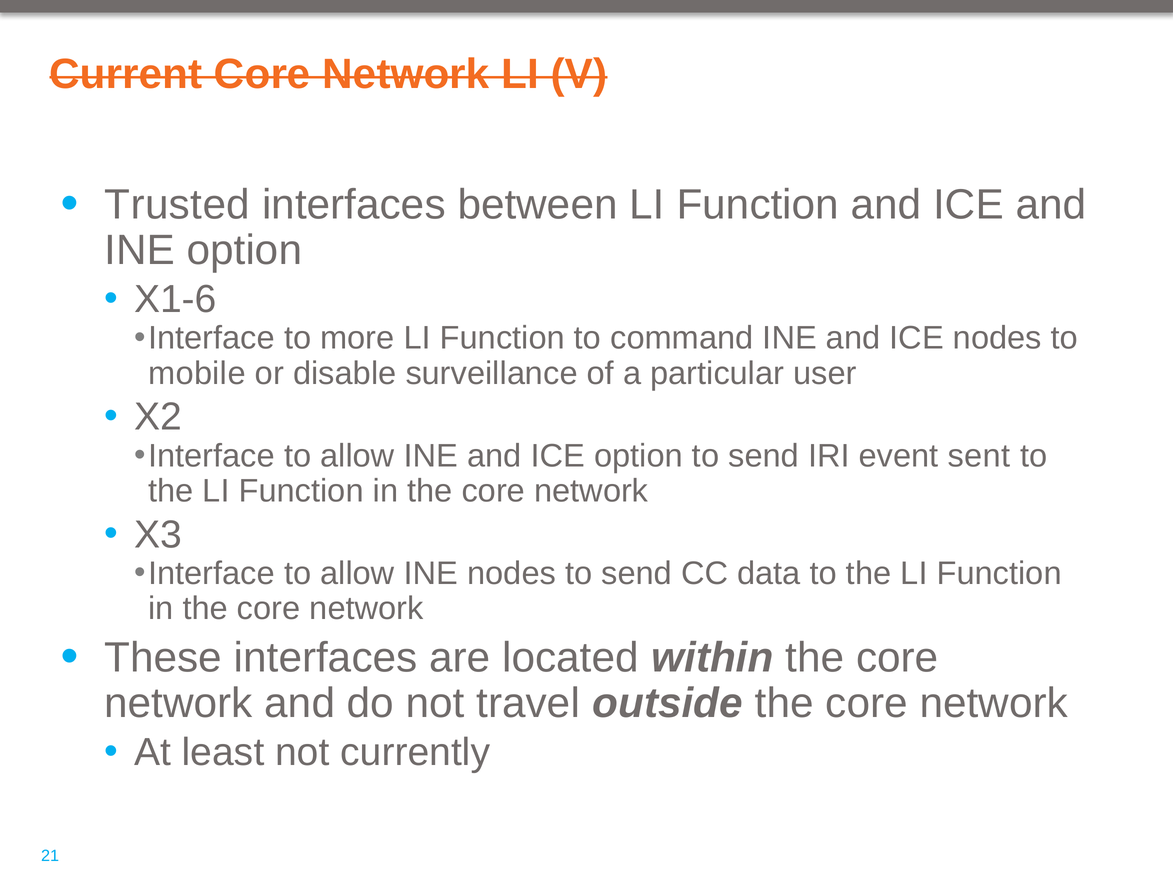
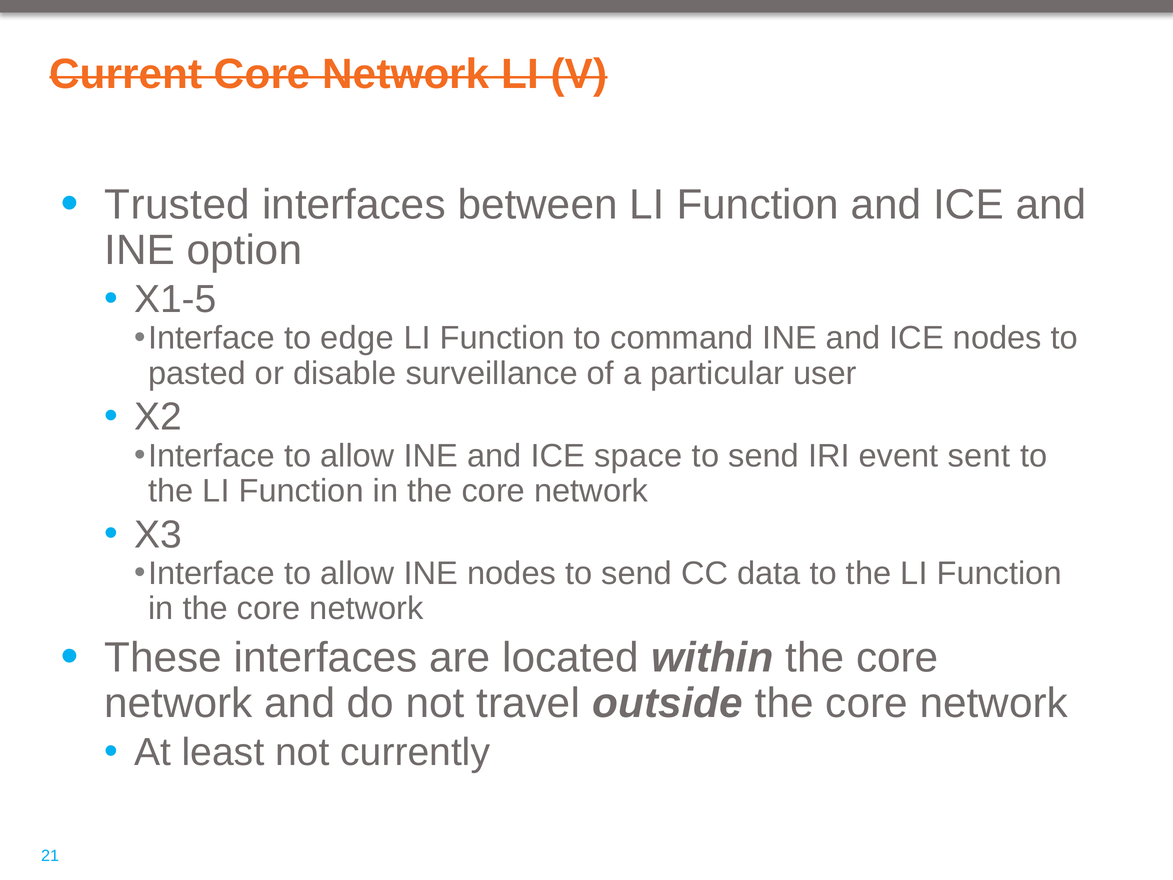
X1-6: X1-6 -> X1-5
more: more -> edge
mobile: mobile -> pasted
ICE option: option -> space
